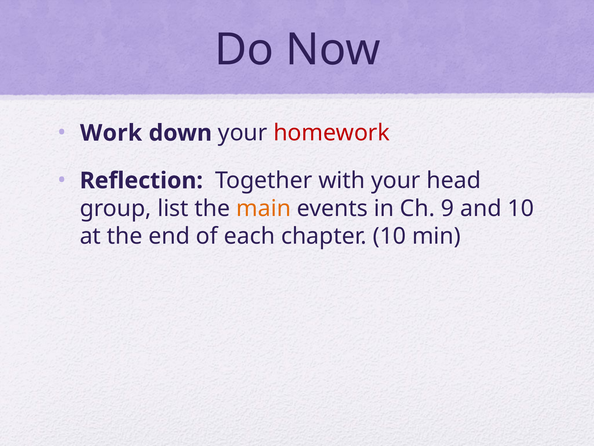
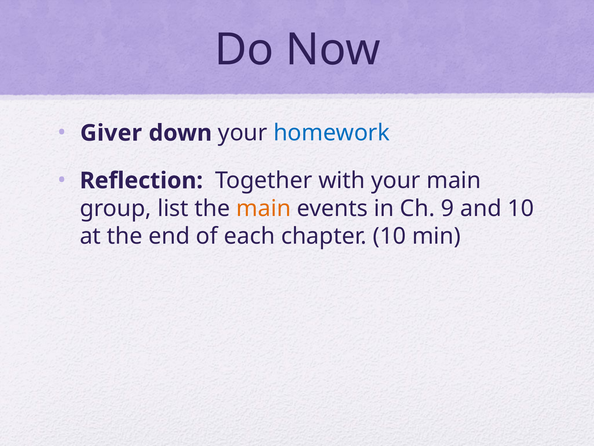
Work: Work -> Giver
homework colour: red -> blue
your head: head -> main
